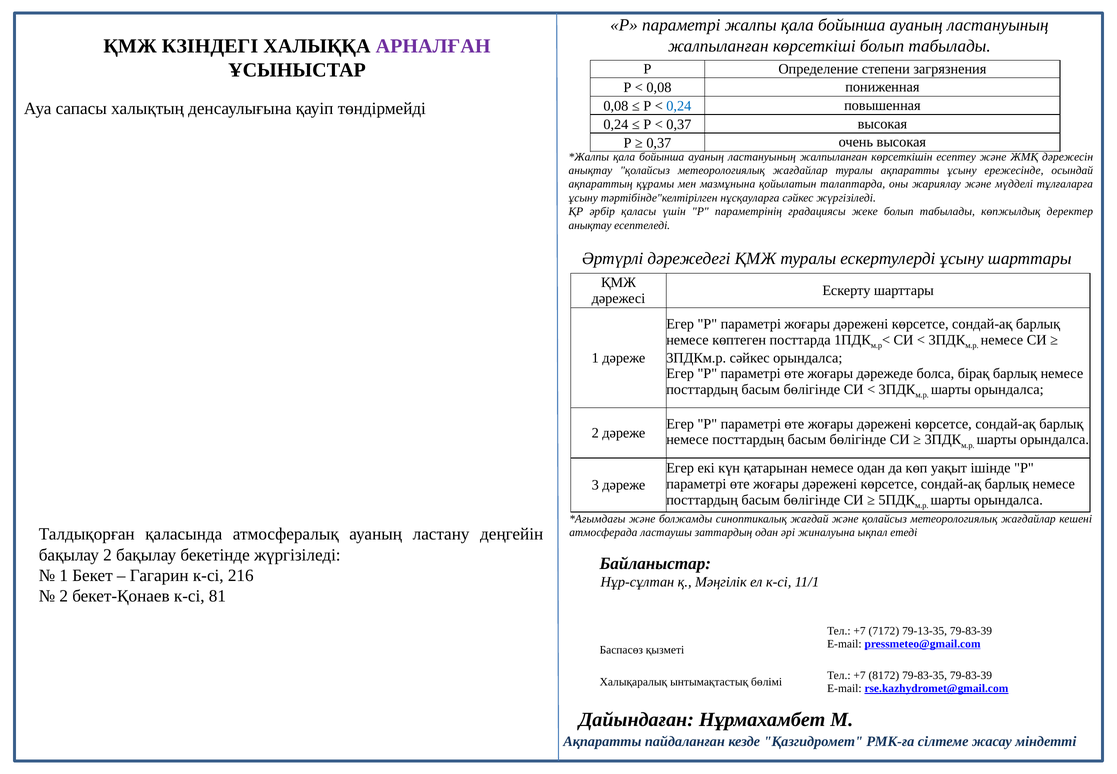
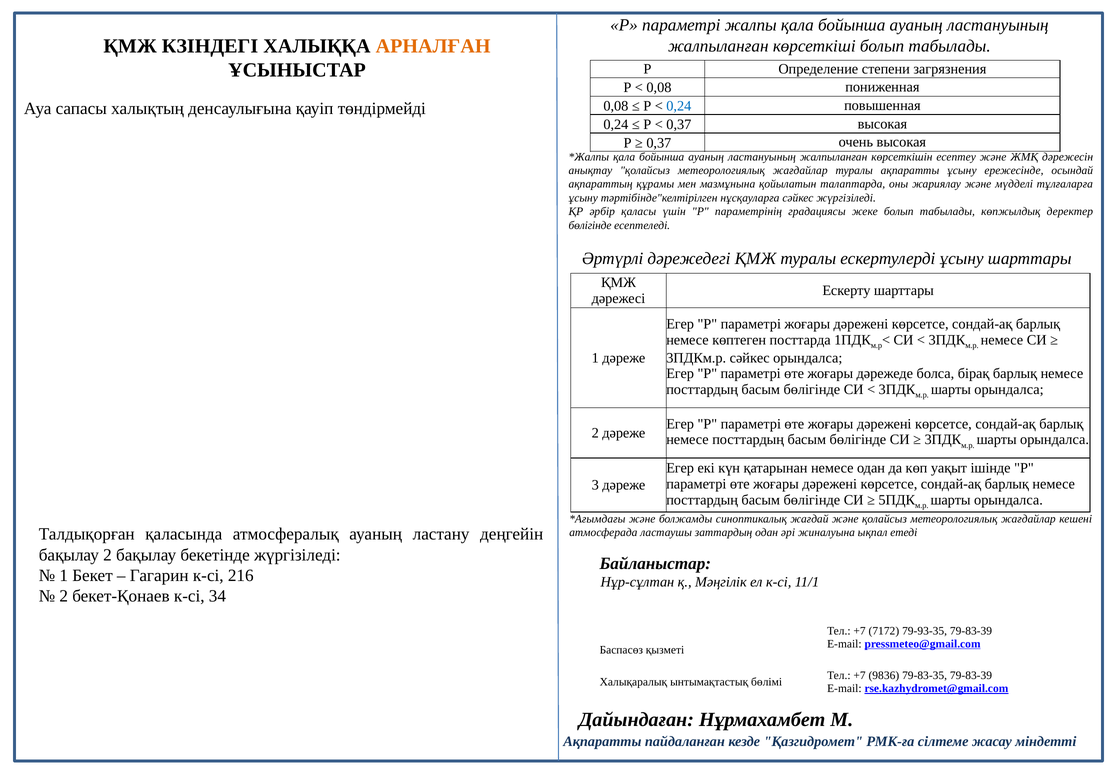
АРНАЛҒАН colour: purple -> orange
анықтау at (590, 225): анықтау -> бөлігінде
81: 81 -> 34
79-13-35: 79-13-35 -> 79-93-35
8172: 8172 -> 9836
